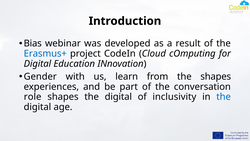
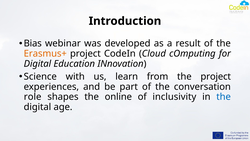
Erasmus+ colour: blue -> orange
Gender: Gender -> Science
the shapes: shapes -> project
shapes the digital: digital -> online
